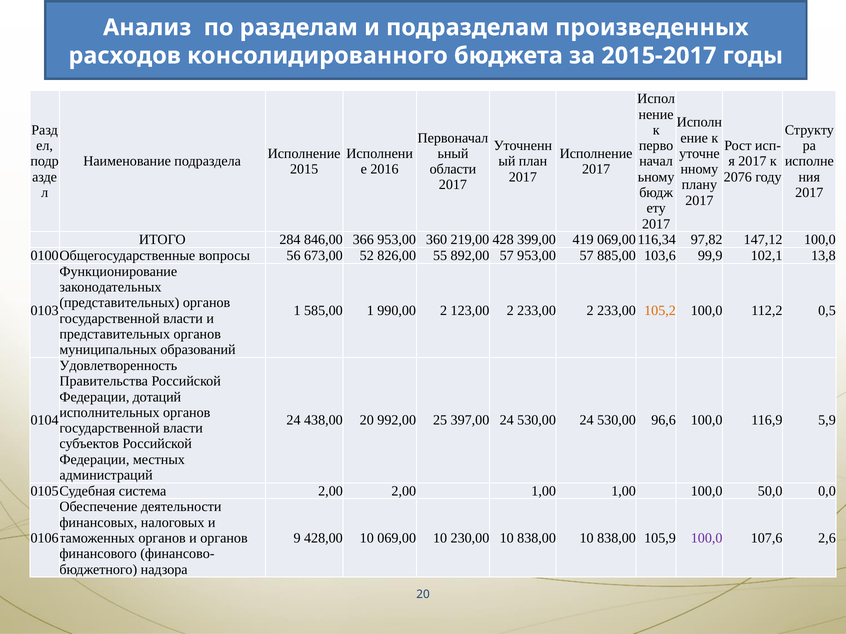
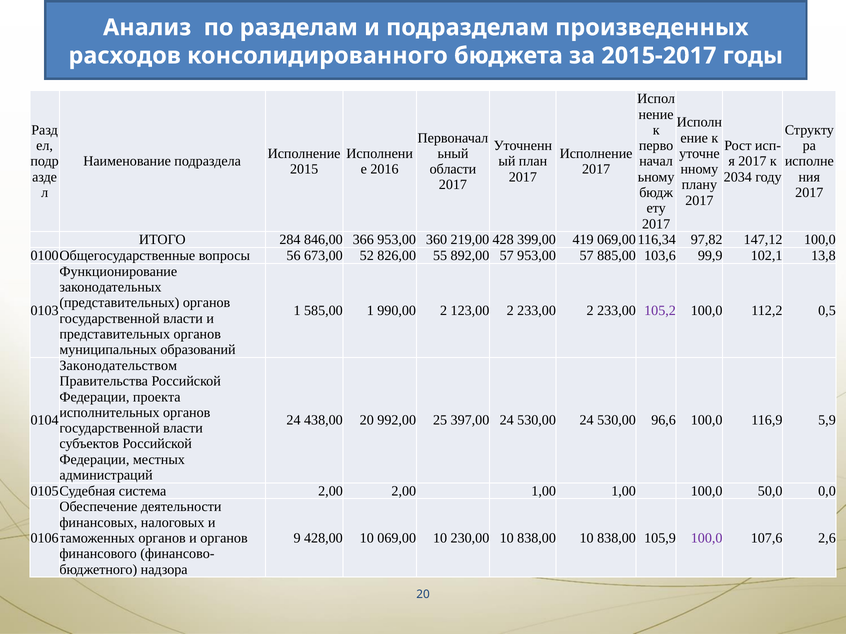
2076: 2076 -> 2034
105,2 colour: orange -> purple
Удовлетворенность: Удовлетворенность -> Законодательством
дотаций: дотаций -> проекта
